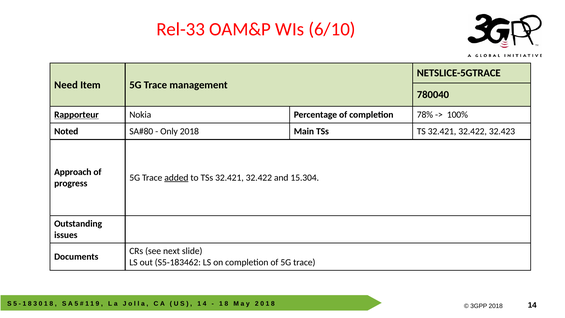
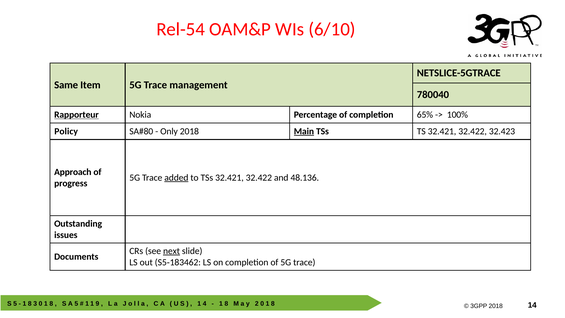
Rel-33: Rel-33 -> Rel-54
Need: Need -> Same
78%: 78% -> 65%
Noted: Noted -> Policy
Main underline: none -> present
15.304: 15.304 -> 48.136
next underline: none -> present
